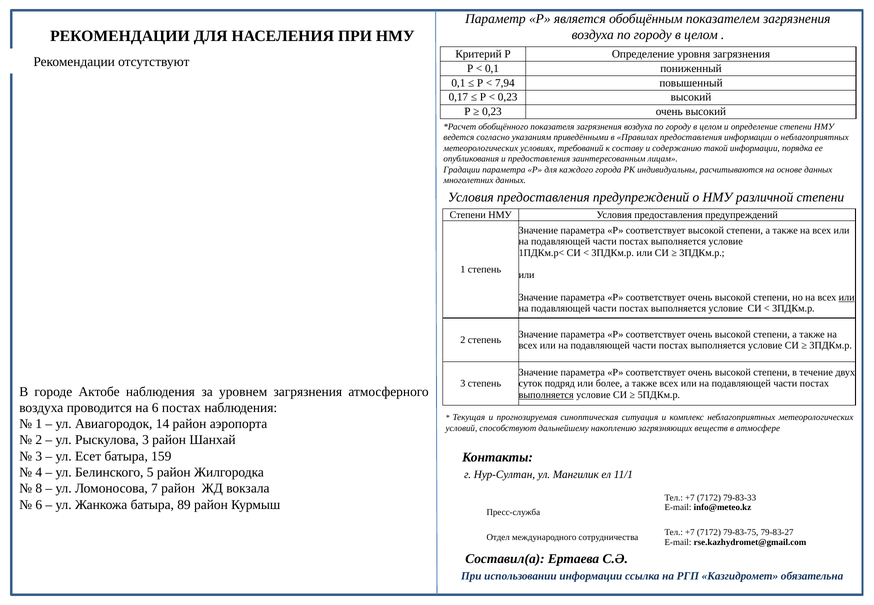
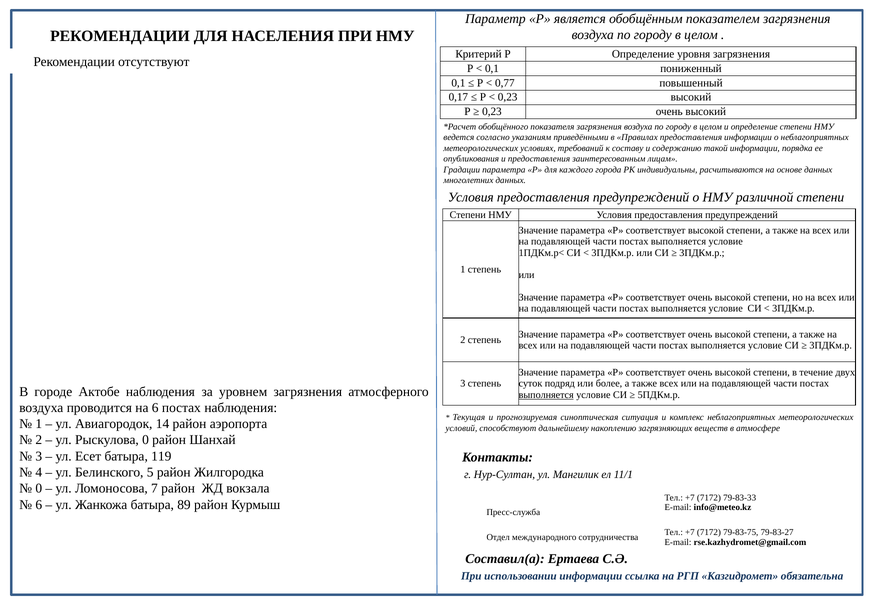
7,94: 7,94 -> 0,77
или at (847, 298) underline: present -> none
Рыскулова 3: 3 -> 0
159: 159 -> 119
8 at (39, 489): 8 -> 0
